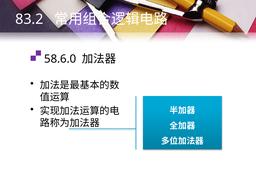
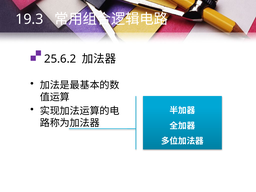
83.2: 83.2 -> 19.3
58.6.0: 58.6.0 -> 25.6.2
